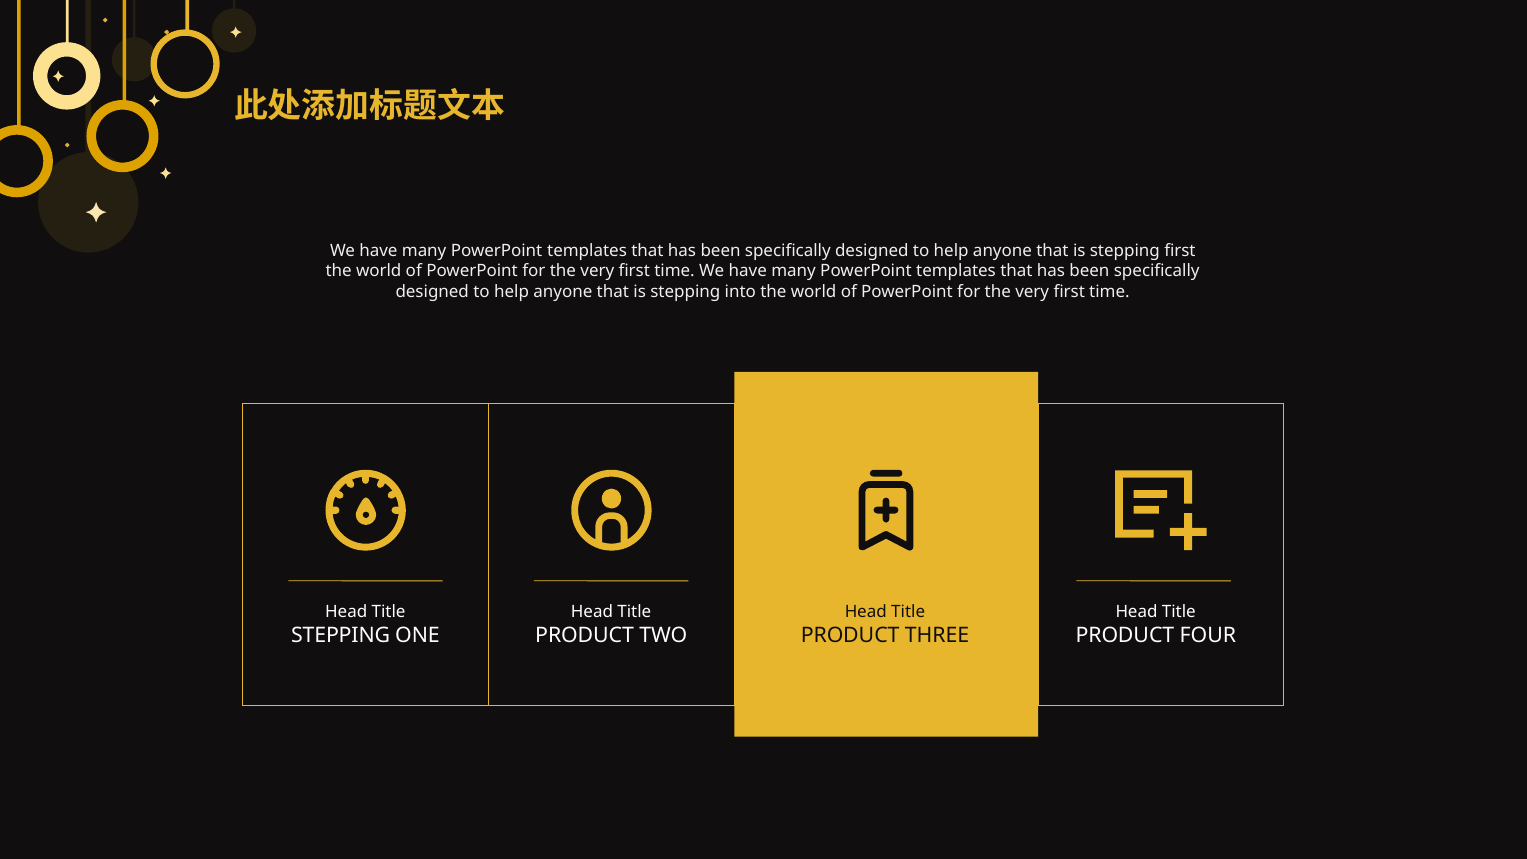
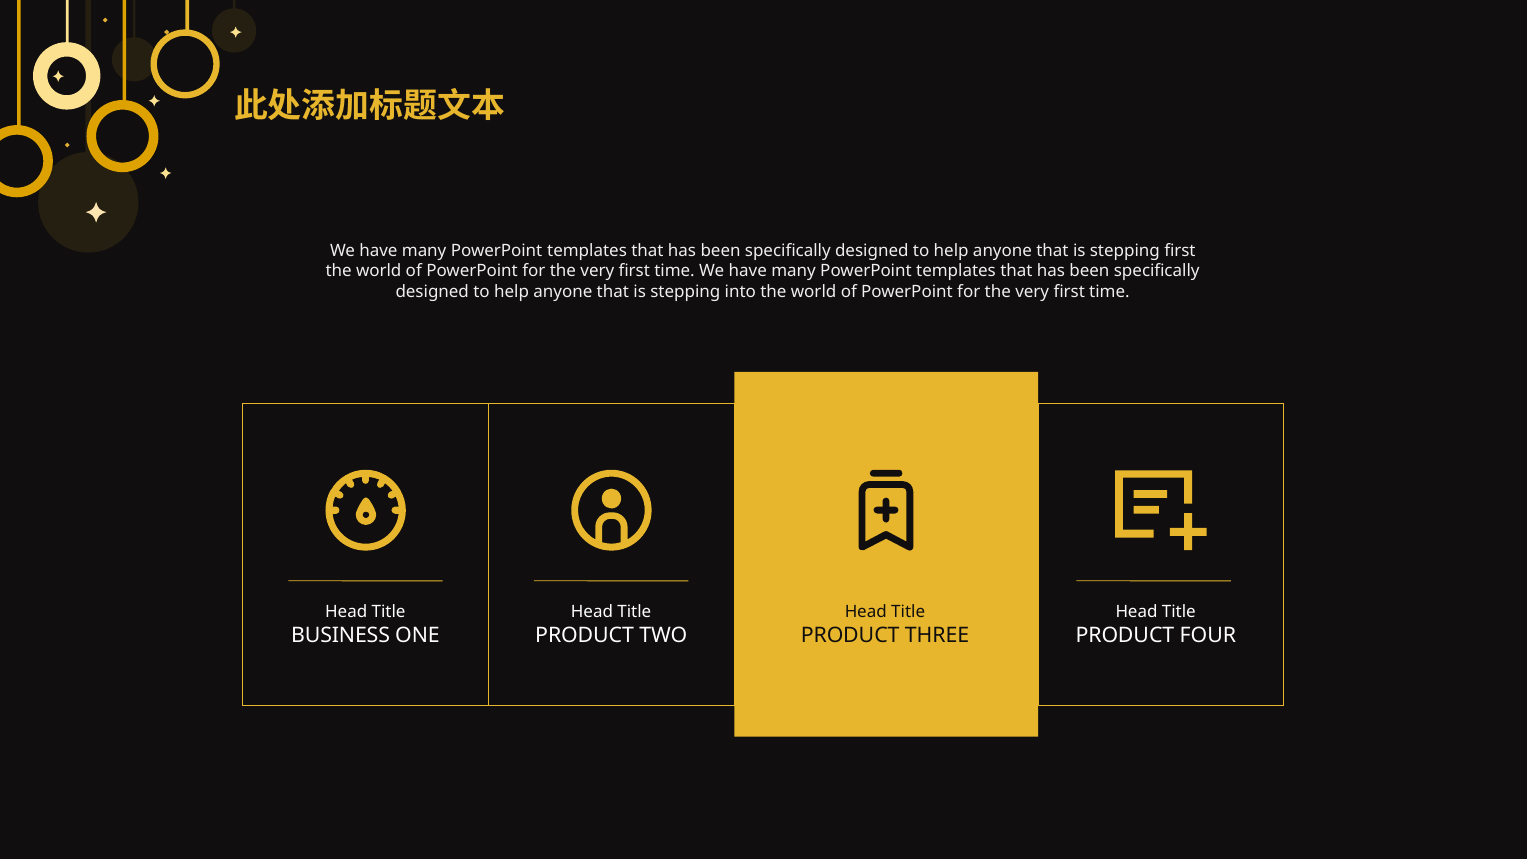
STEPPING at (341, 635): STEPPING -> BUSINESS
